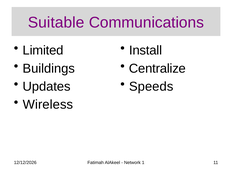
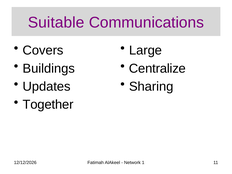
Limited: Limited -> Covers
Install: Install -> Large
Speeds: Speeds -> Sharing
Wireless: Wireless -> Together
